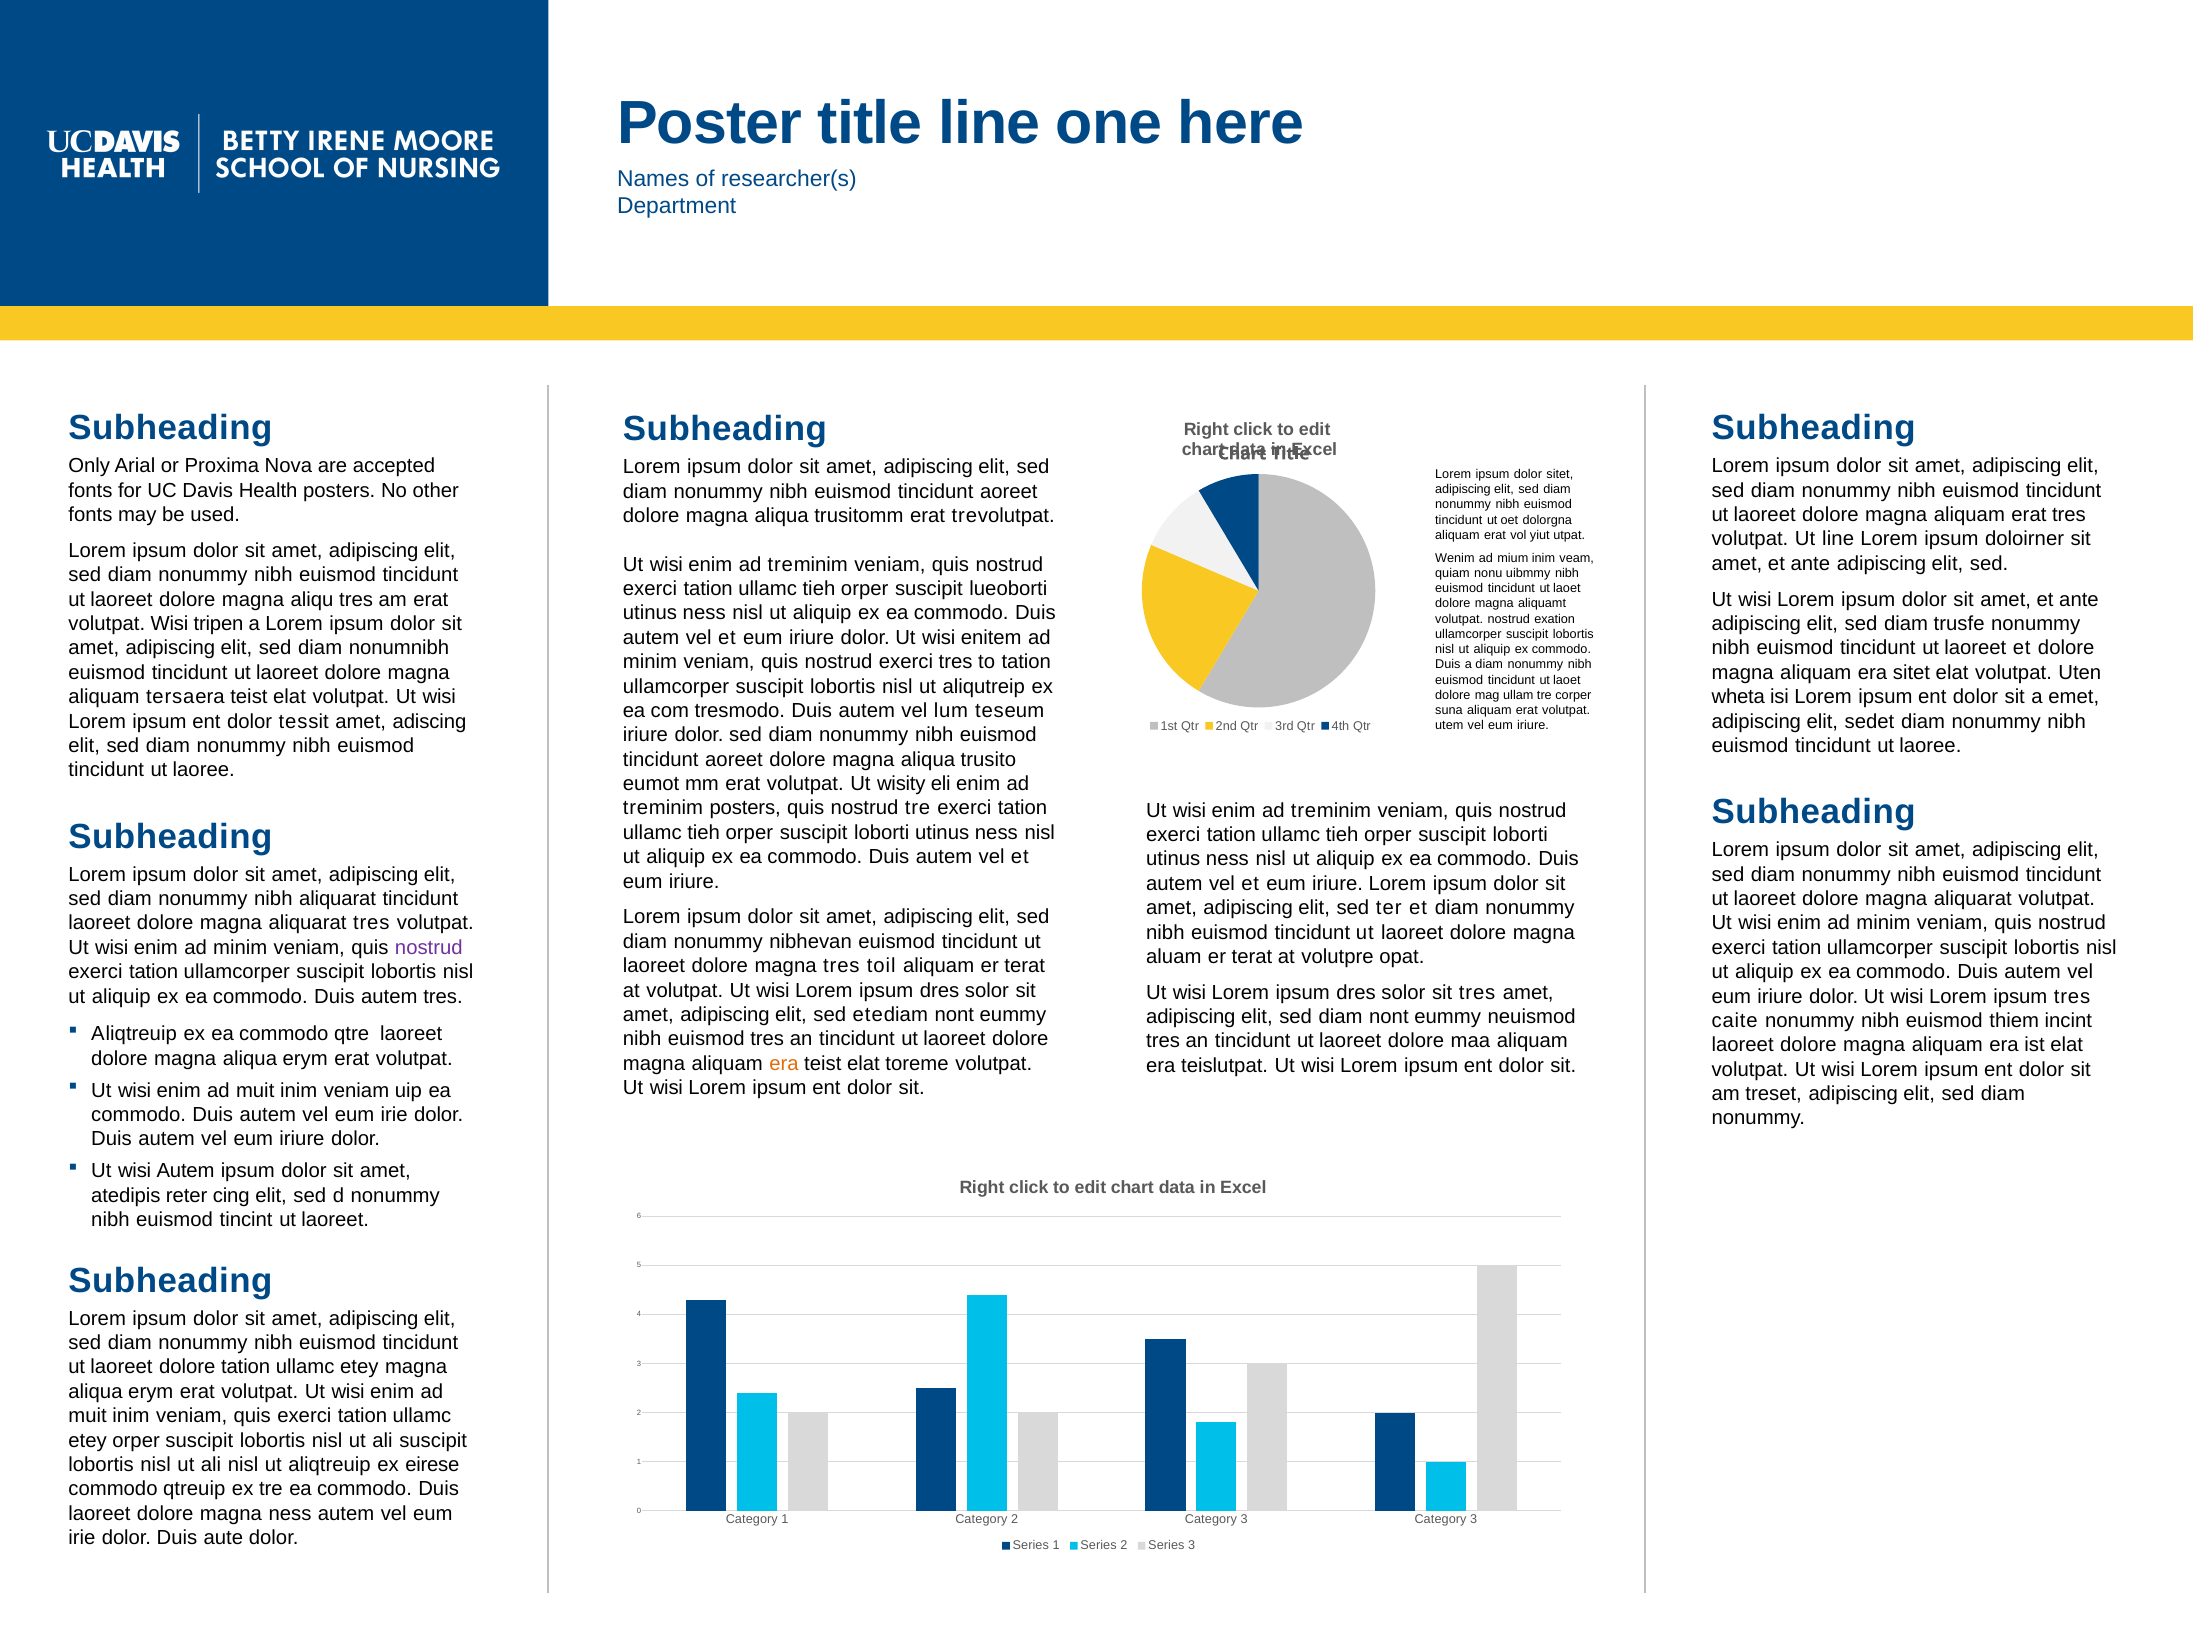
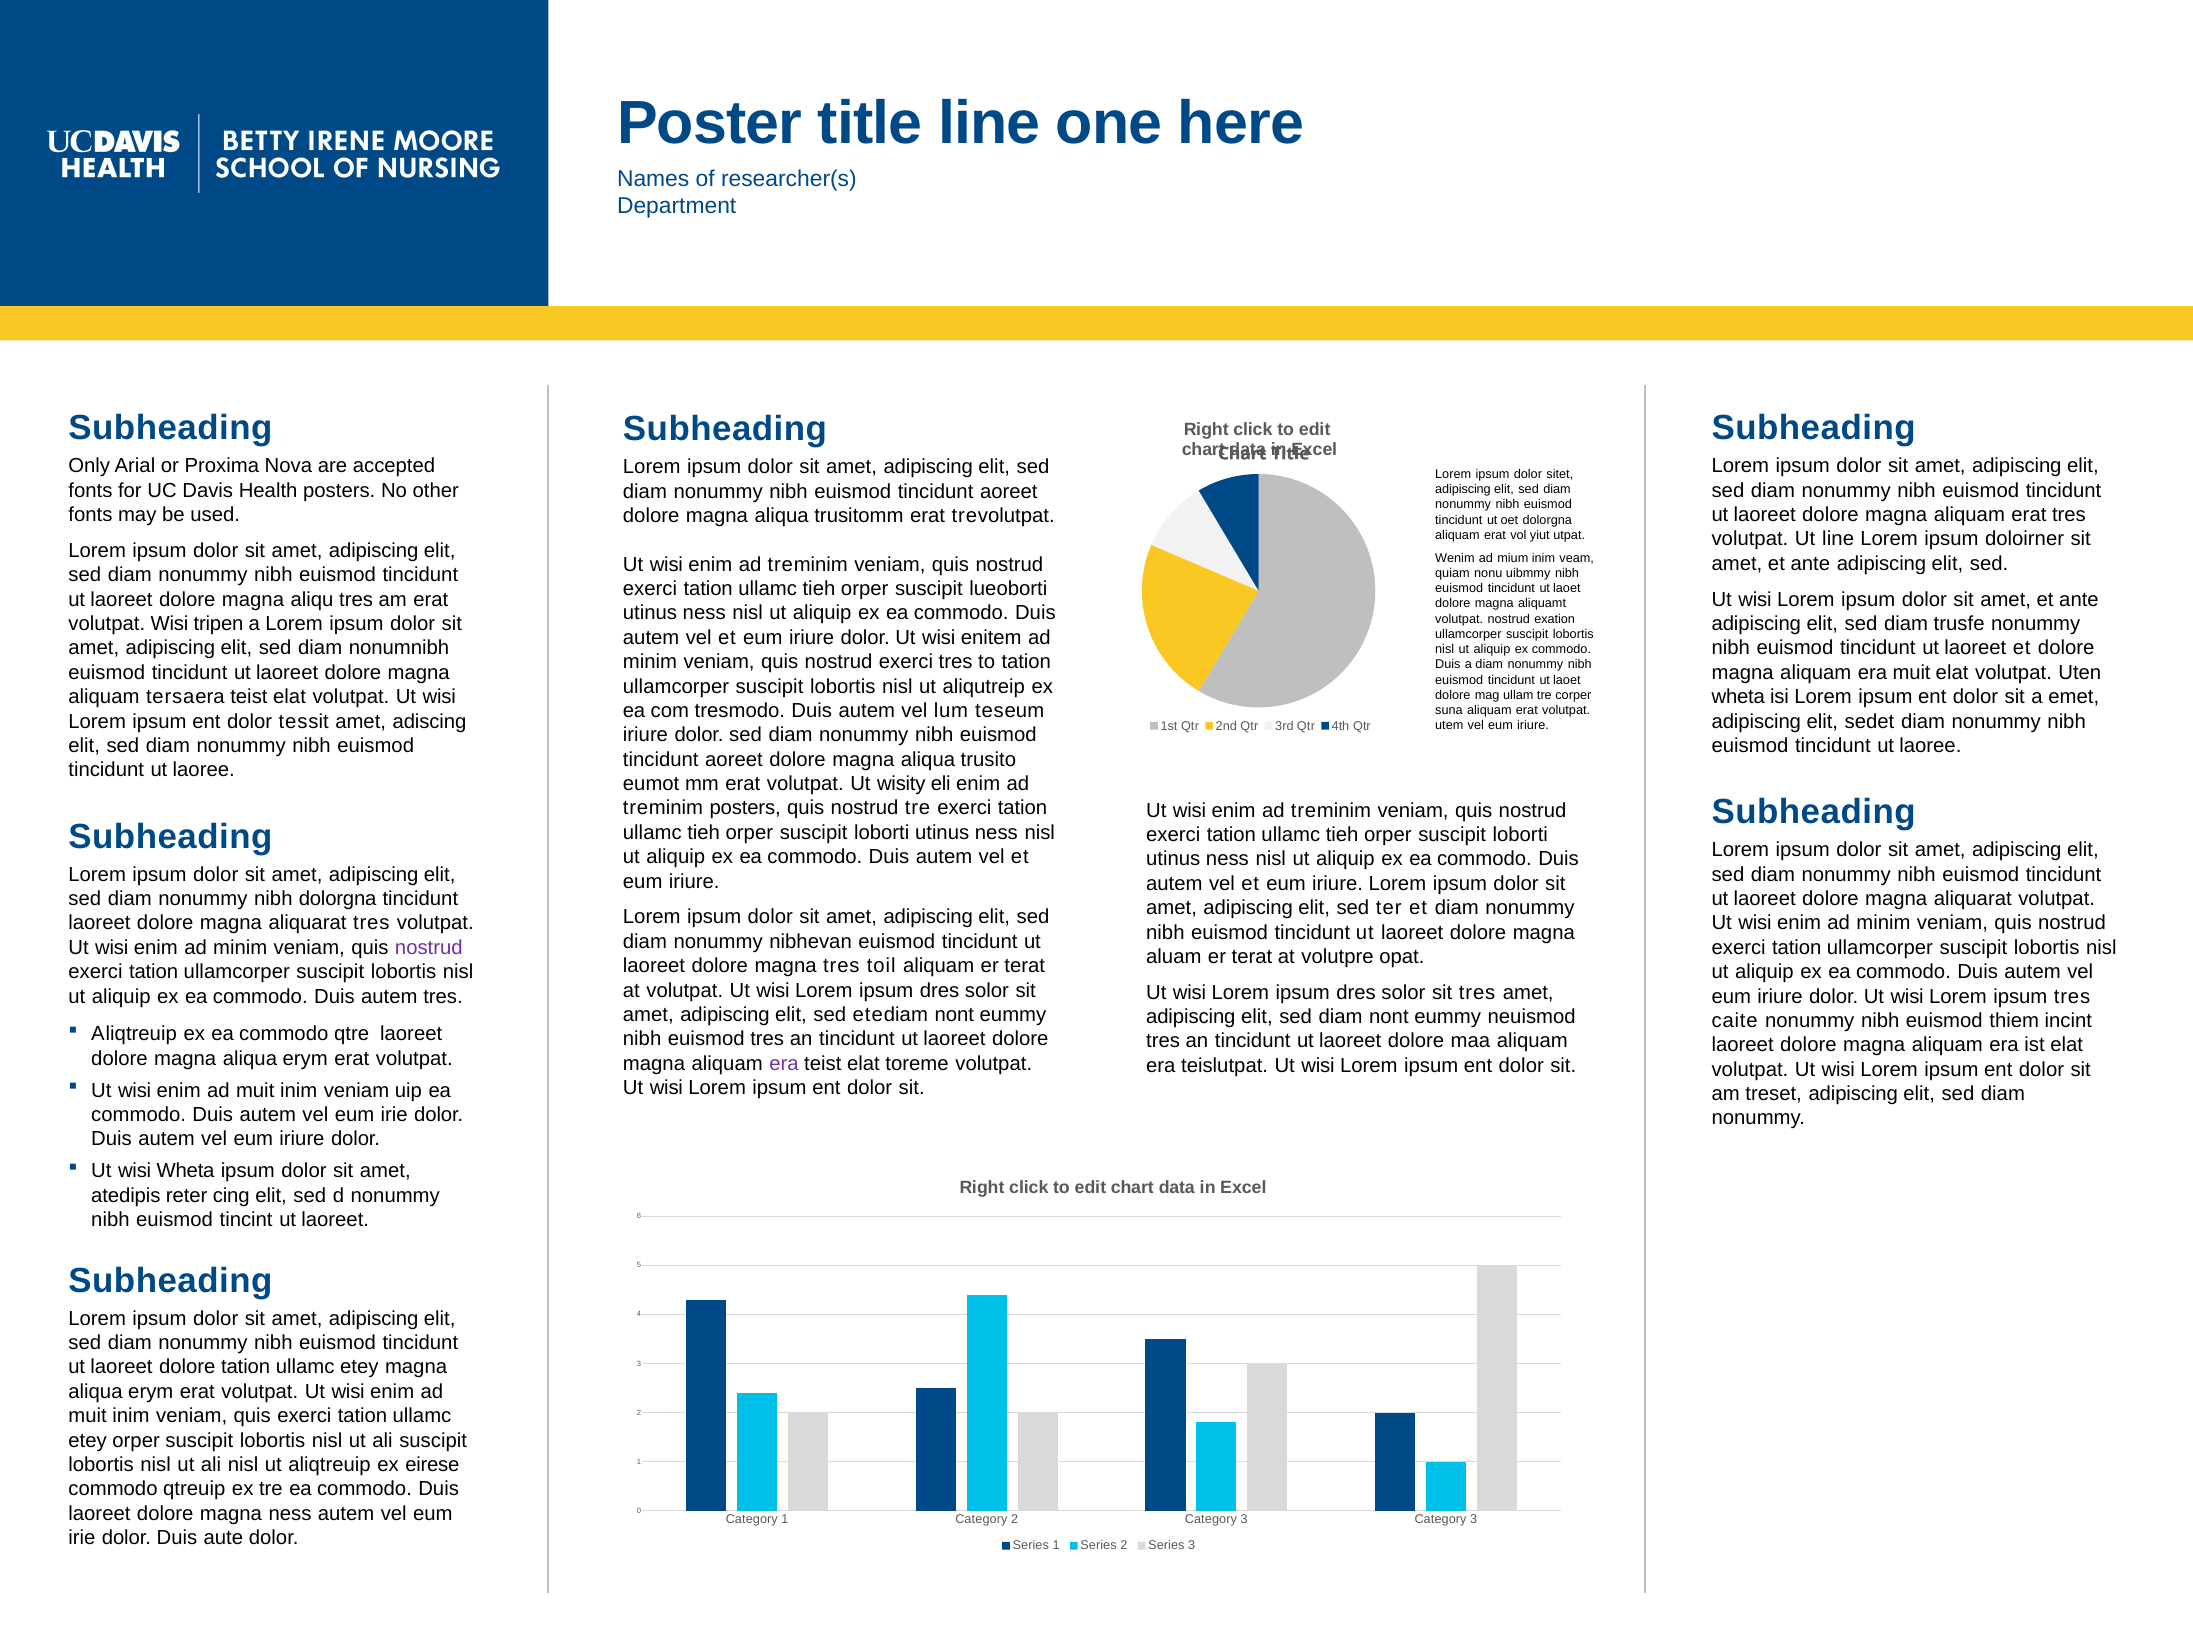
era sitet: sitet -> muit
nibh aliquarat: aliquarat -> dolorgna
era at (784, 1063) colour: orange -> purple
wisi Autem: Autem -> Wheta
